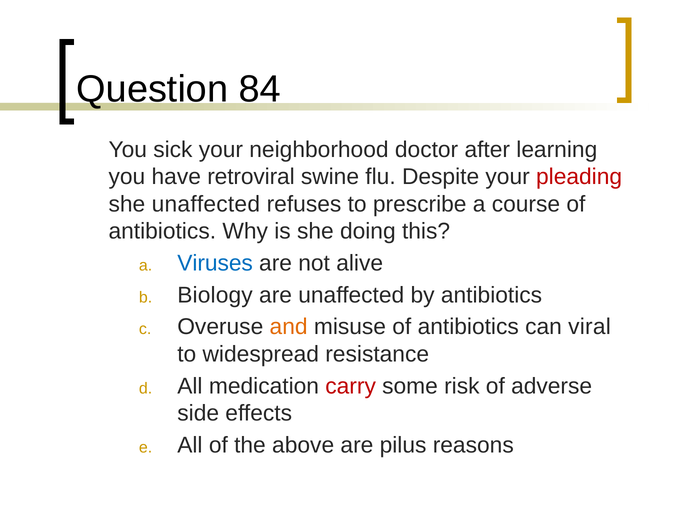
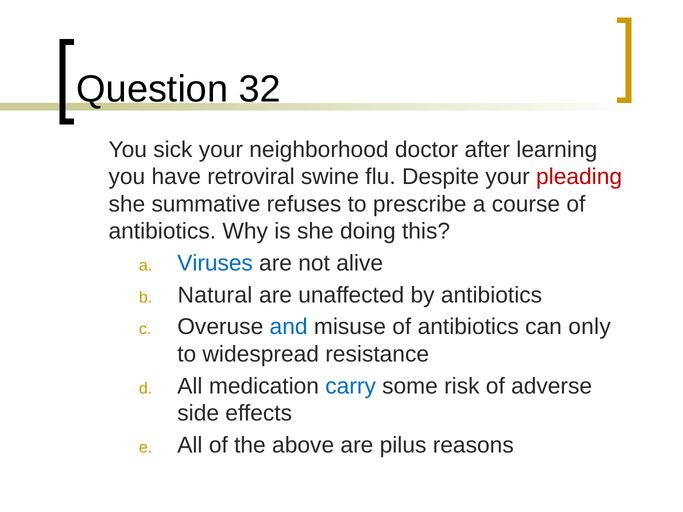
84: 84 -> 32
she unaffected: unaffected -> summative
Biology: Biology -> Natural
and colour: orange -> blue
viral: viral -> only
carry colour: red -> blue
